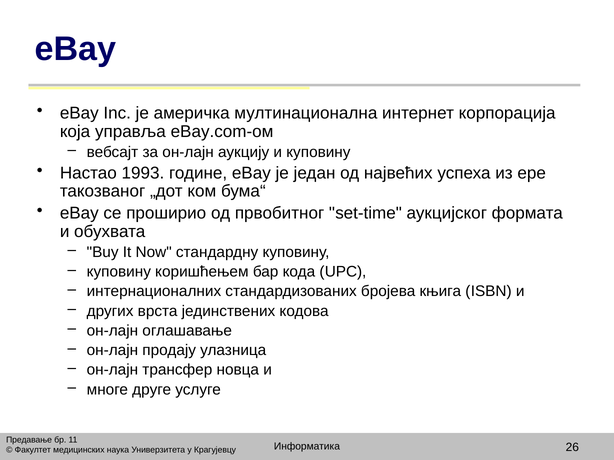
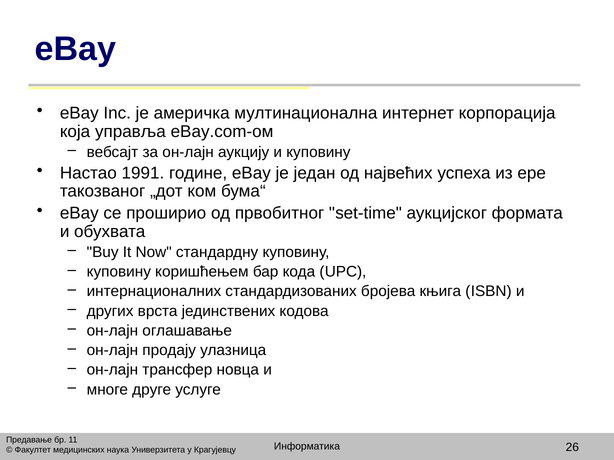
1993: 1993 -> 1991
